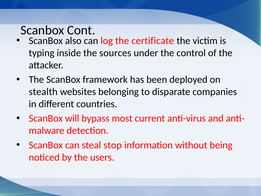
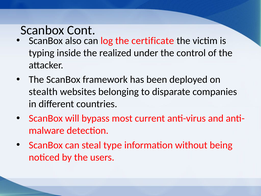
sources: sources -> realized
stop: stop -> type
